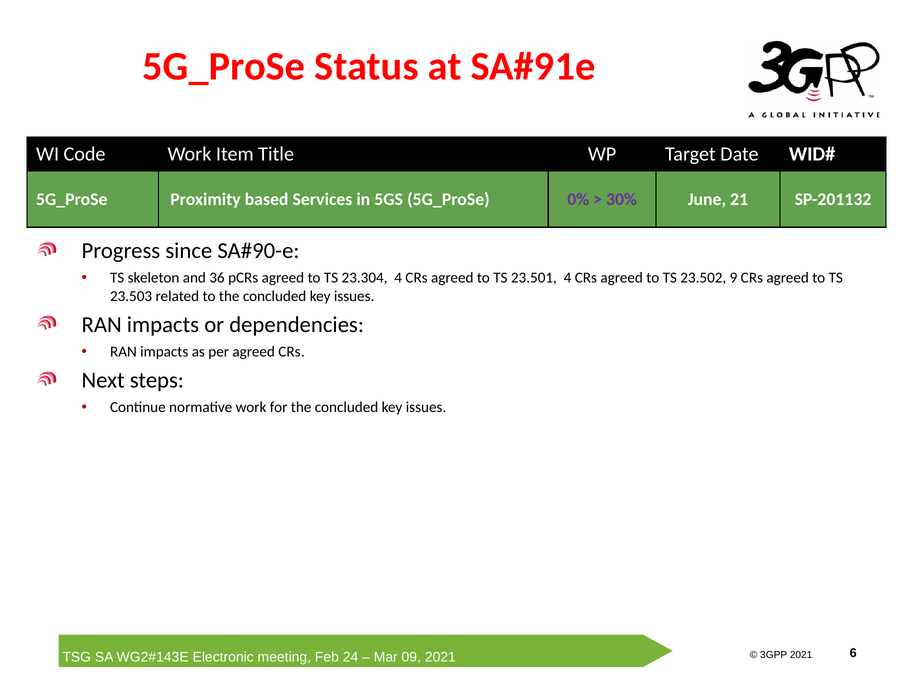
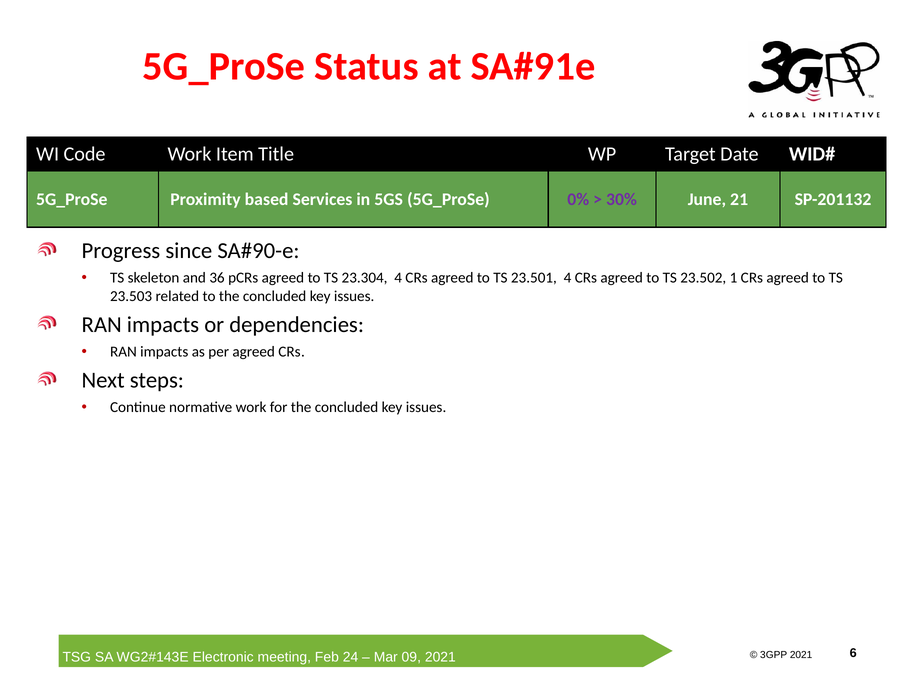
9: 9 -> 1
